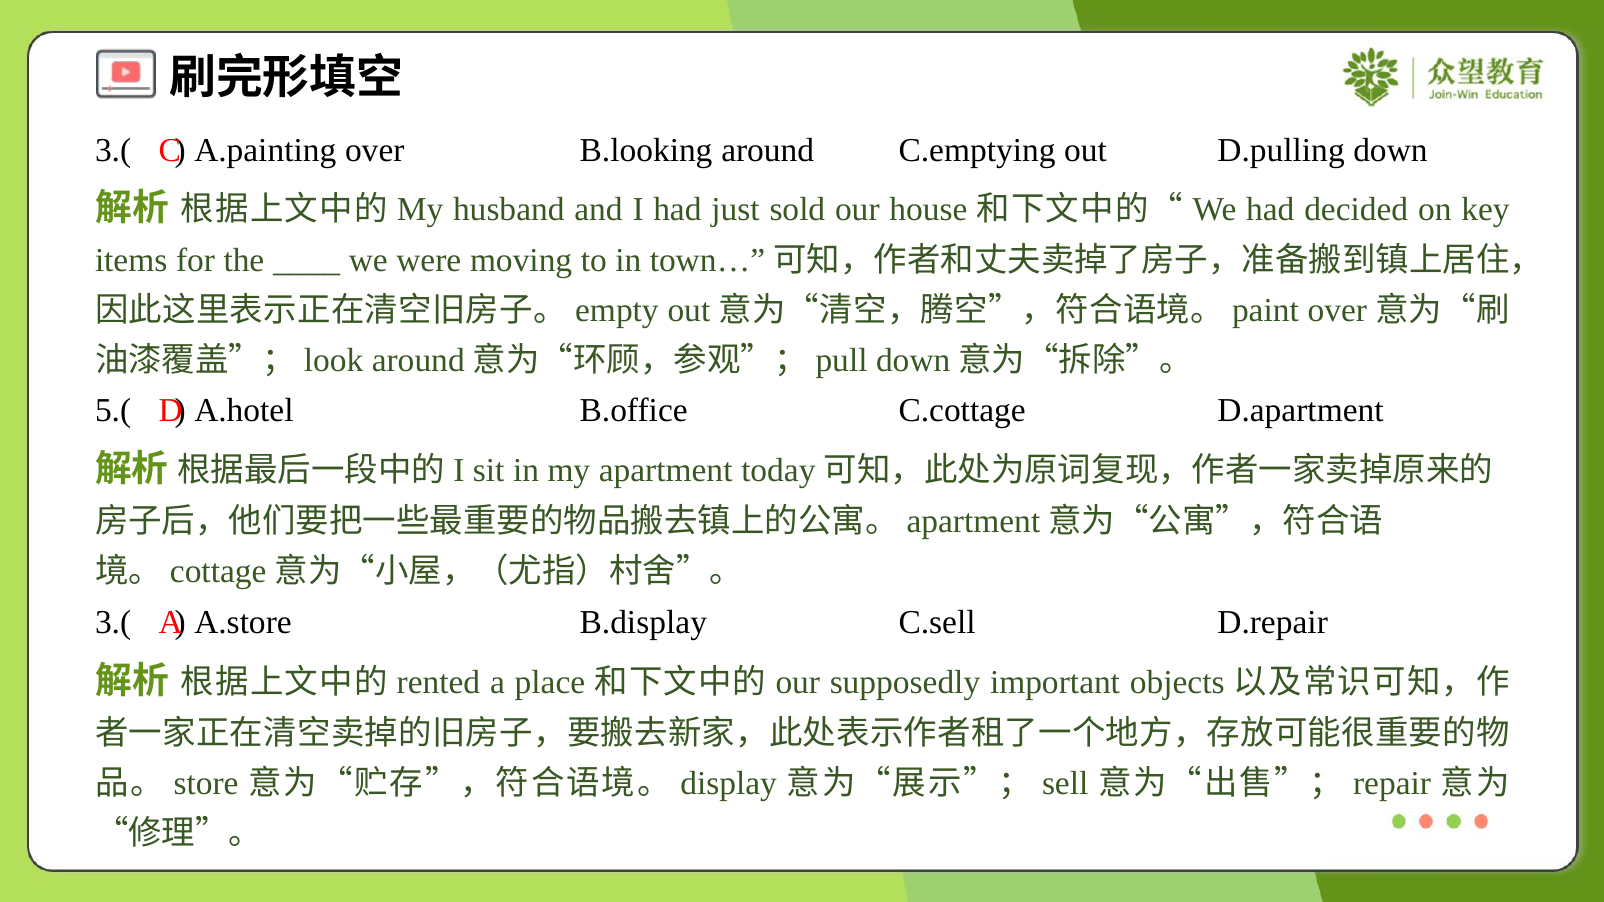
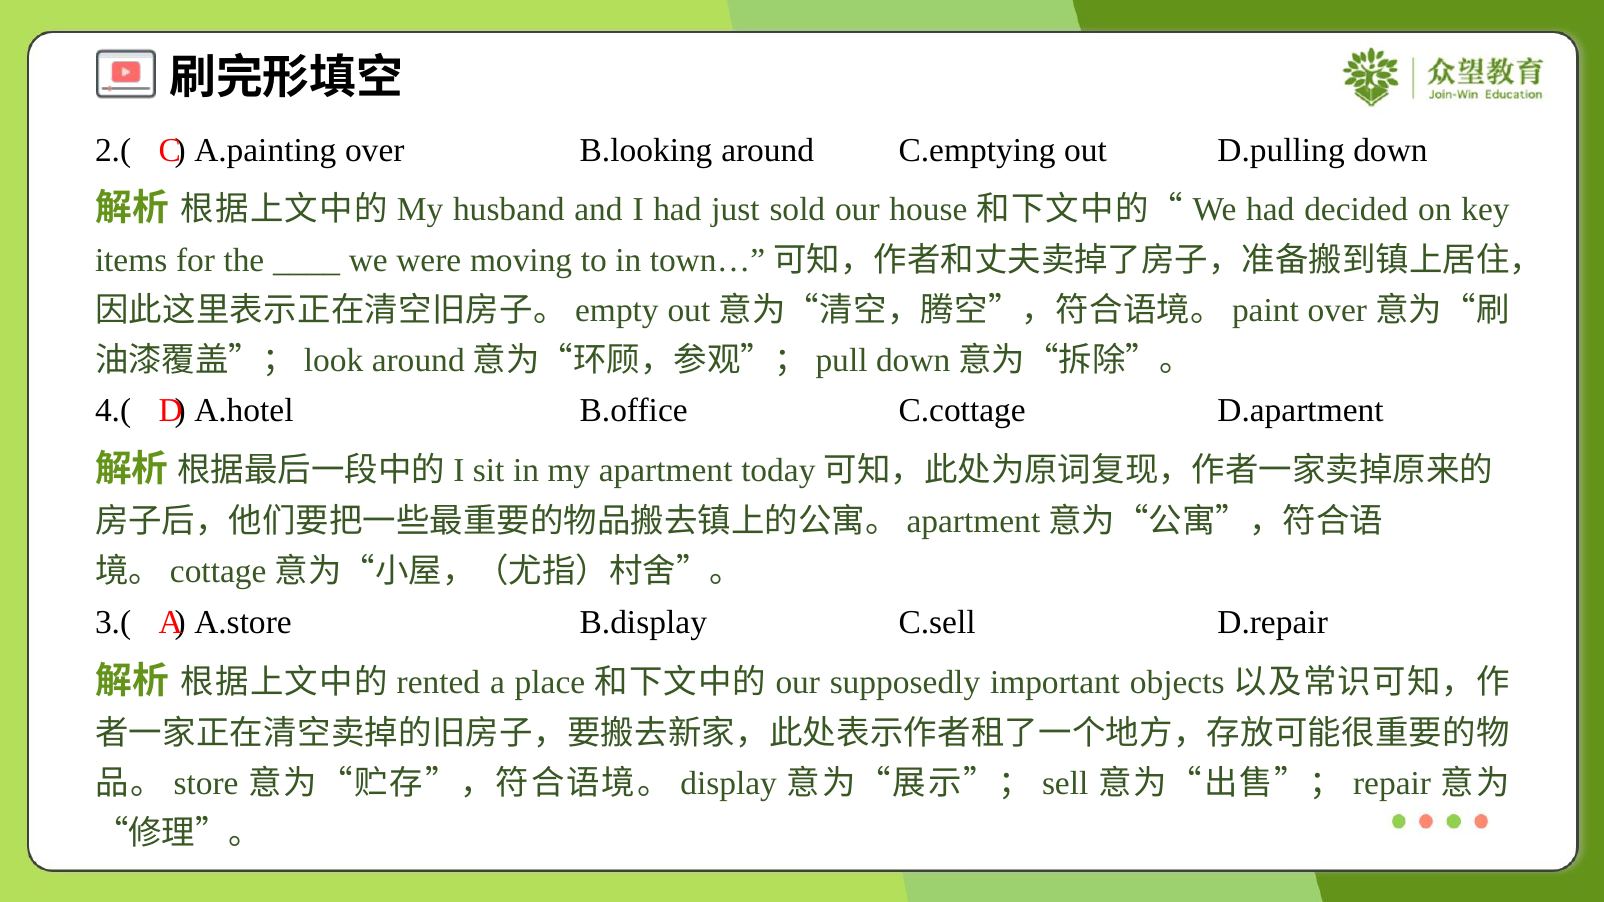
3.( at (113, 150): 3.( -> 2.(
5.(: 5.( -> 4.(
